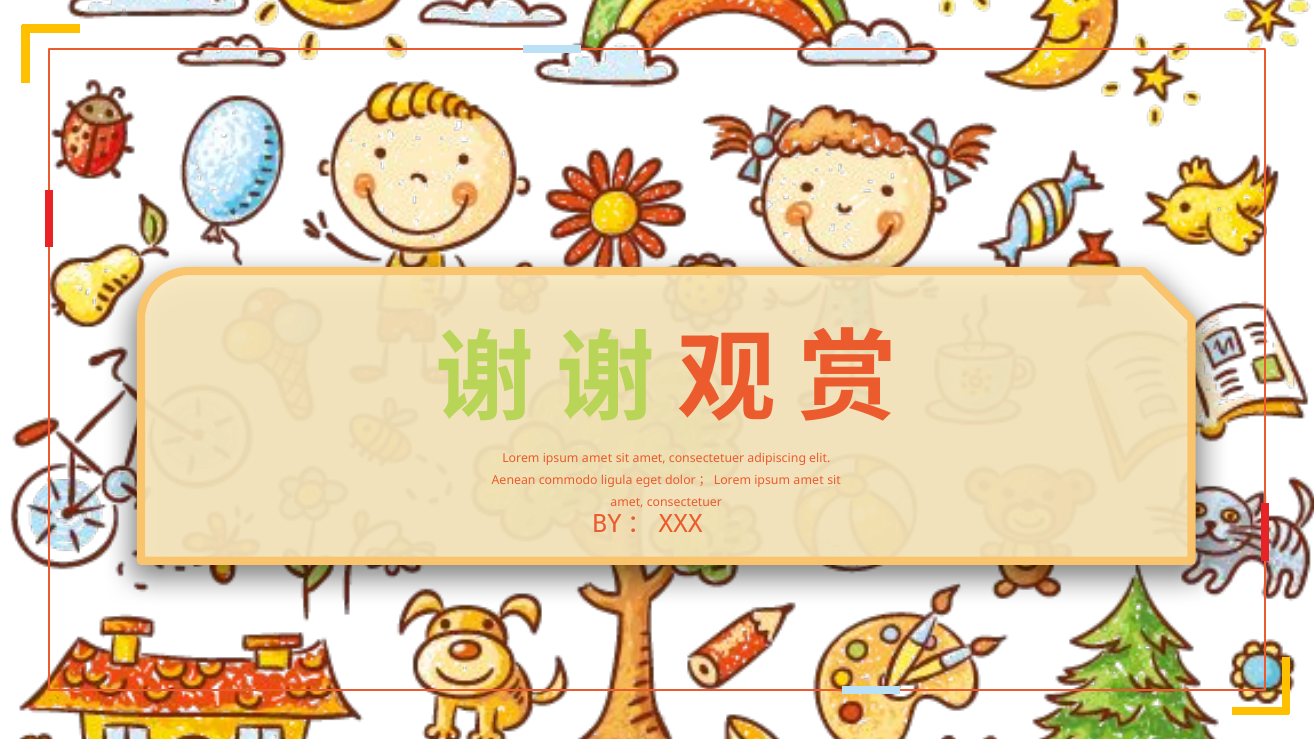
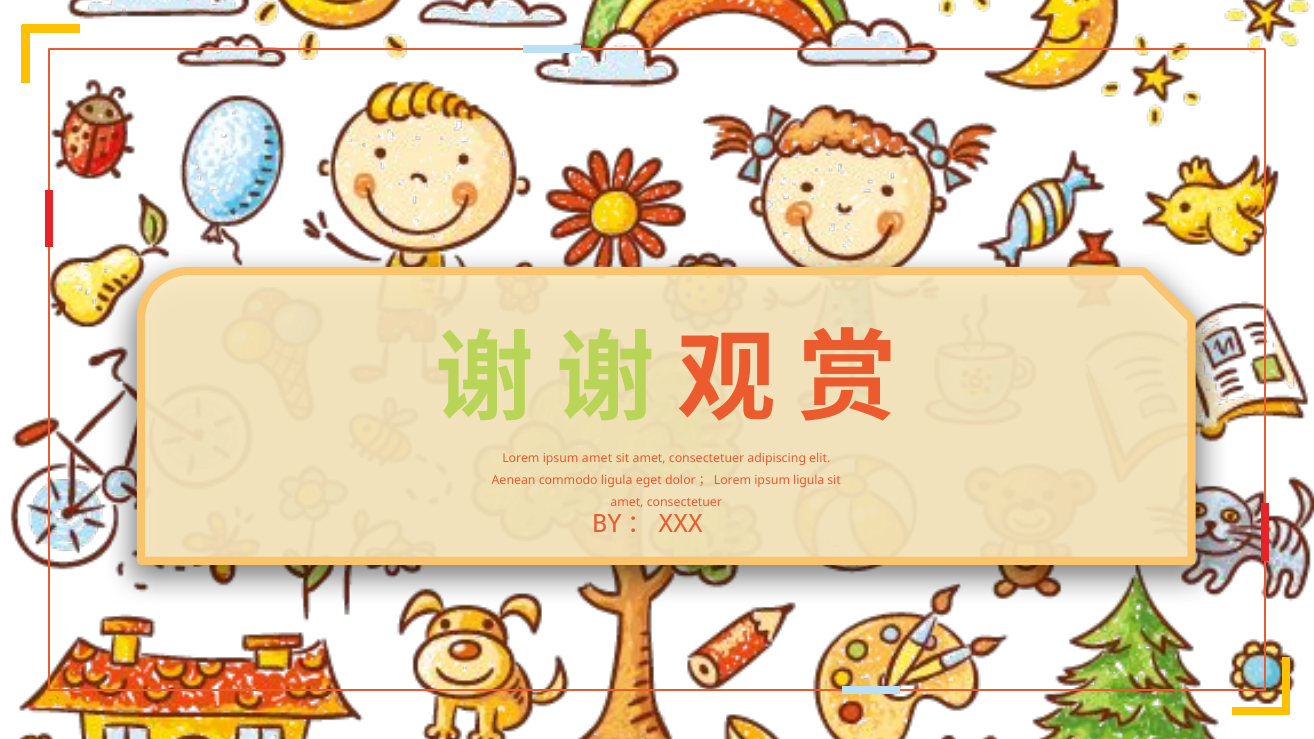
dolor；Lorem ipsum amet: amet -> ligula
